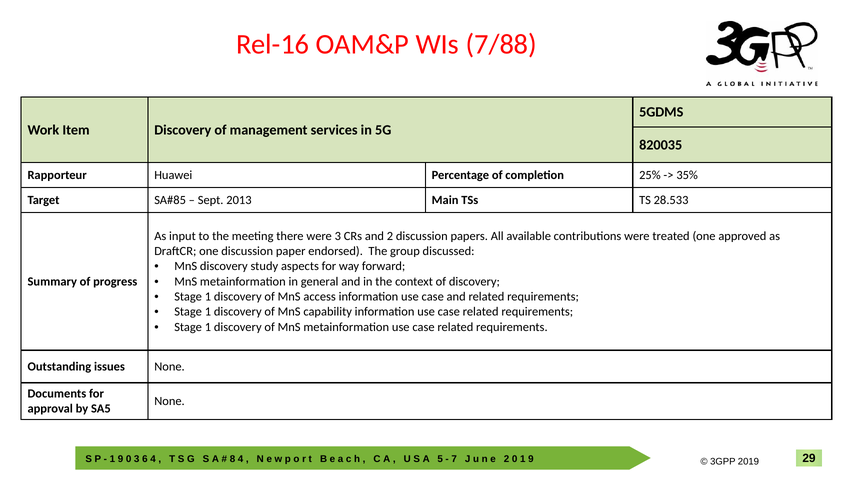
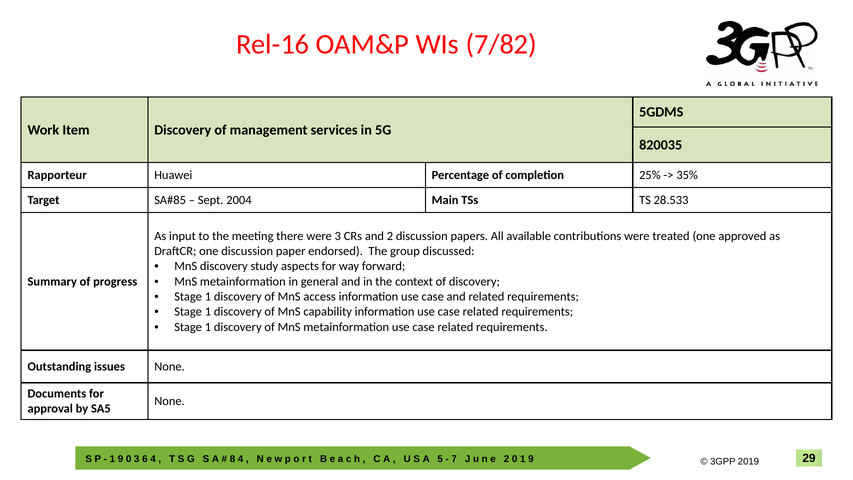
7/88: 7/88 -> 7/82
2013: 2013 -> 2004
